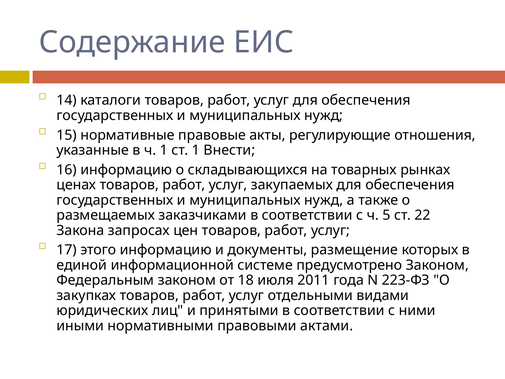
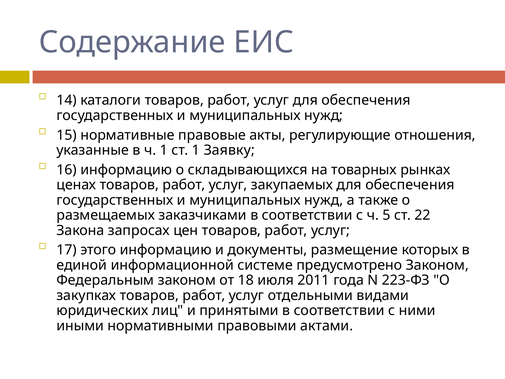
Внести: Внести -> Заявку
